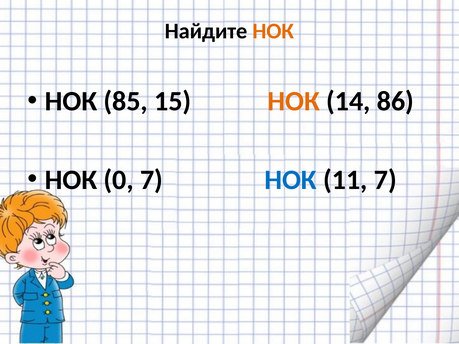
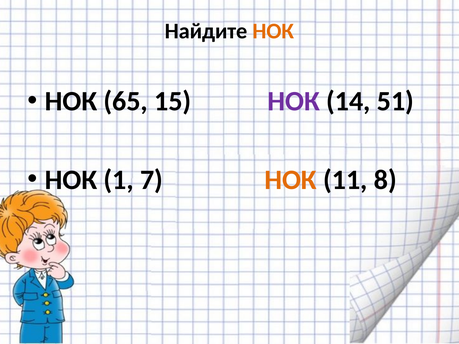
85: 85 -> 65
НОК at (294, 101) colour: orange -> purple
86: 86 -> 51
0: 0 -> 1
НОК at (291, 180) colour: blue -> orange
11 7: 7 -> 8
